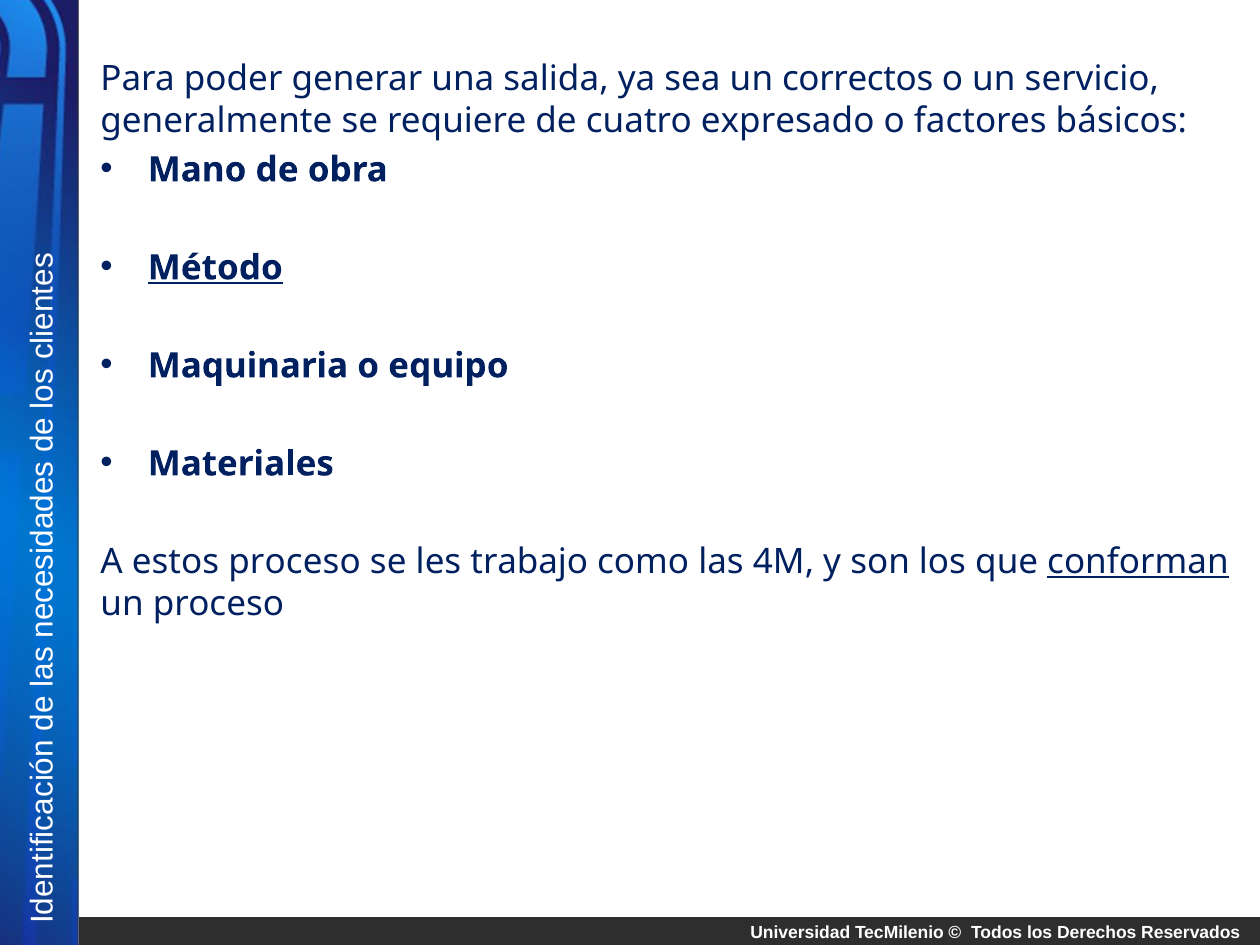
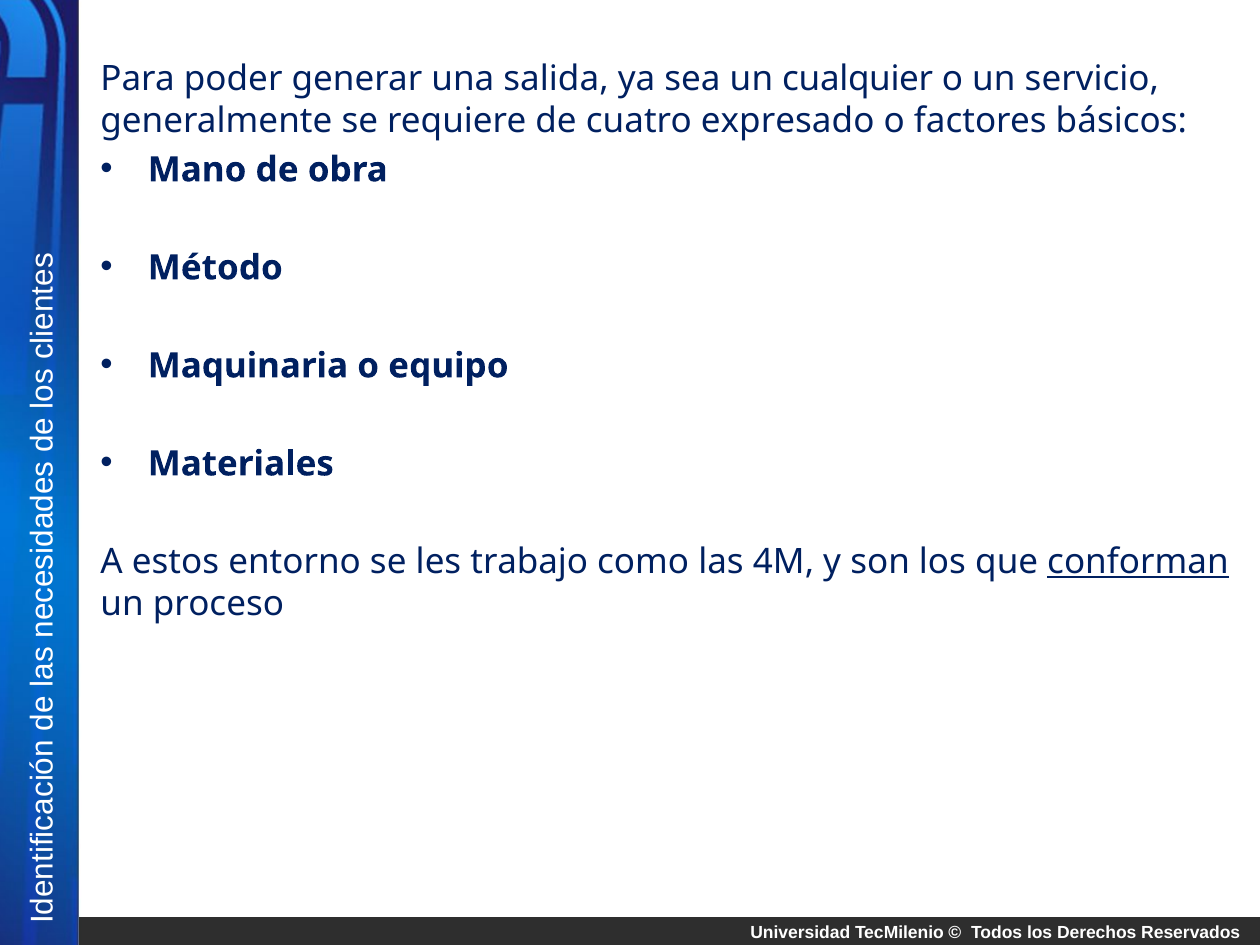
correctos: correctos -> cualquier
Método underline: present -> none
estos proceso: proceso -> entorno
